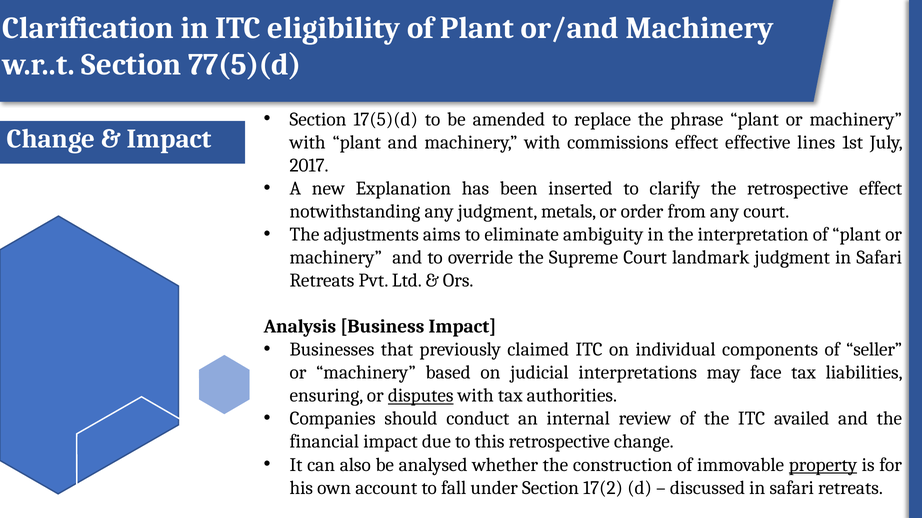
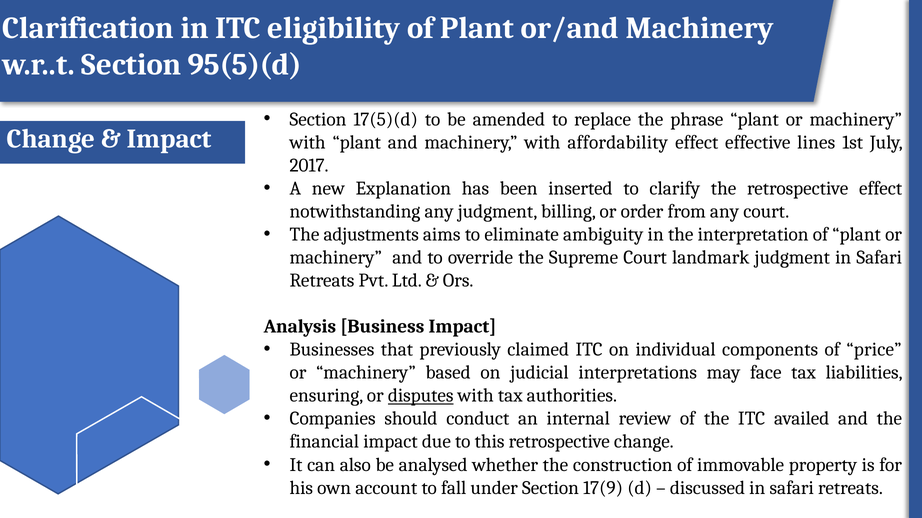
77(5)(d: 77(5)(d -> 95(5)(d
commissions: commissions -> affordability
metals: metals -> billing
seller: seller -> price
property underline: present -> none
17(2: 17(2 -> 17(9
